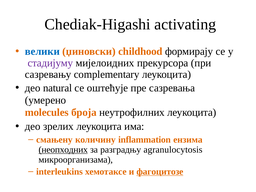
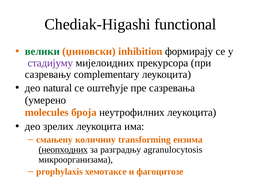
activating: activating -> functional
велики colour: blue -> green
childhood: childhood -> inhibition
inflammation: inflammation -> transforming
interleukins: interleukins -> prophylaxis
фагоцитозе underline: present -> none
